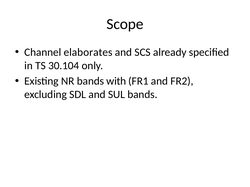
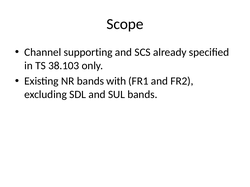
elaborates: elaborates -> supporting
30.104: 30.104 -> 38.103
